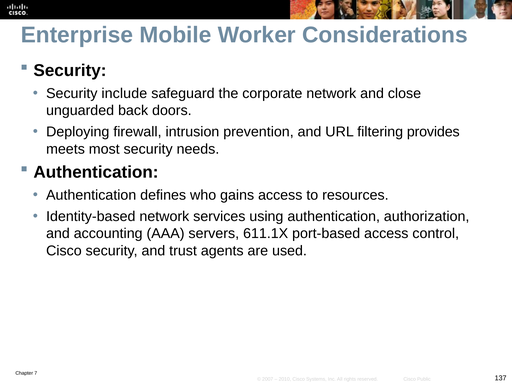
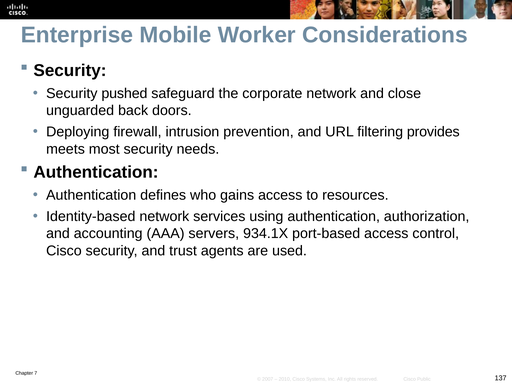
include: include -> pushed
611.1X: 611.1X -> 934.1X
